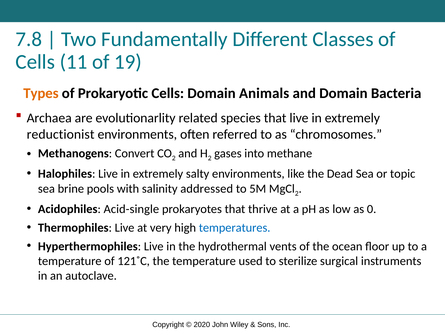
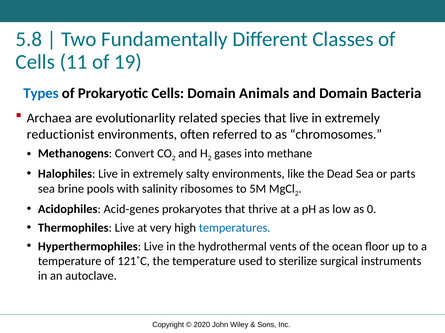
7.8: 7.8 -> 5.8
Types colour: orange -> blue
topic: topic -> parts
addressed: addressed -> ribosomes
Acid-single: Acid-single -> Acid-genes
